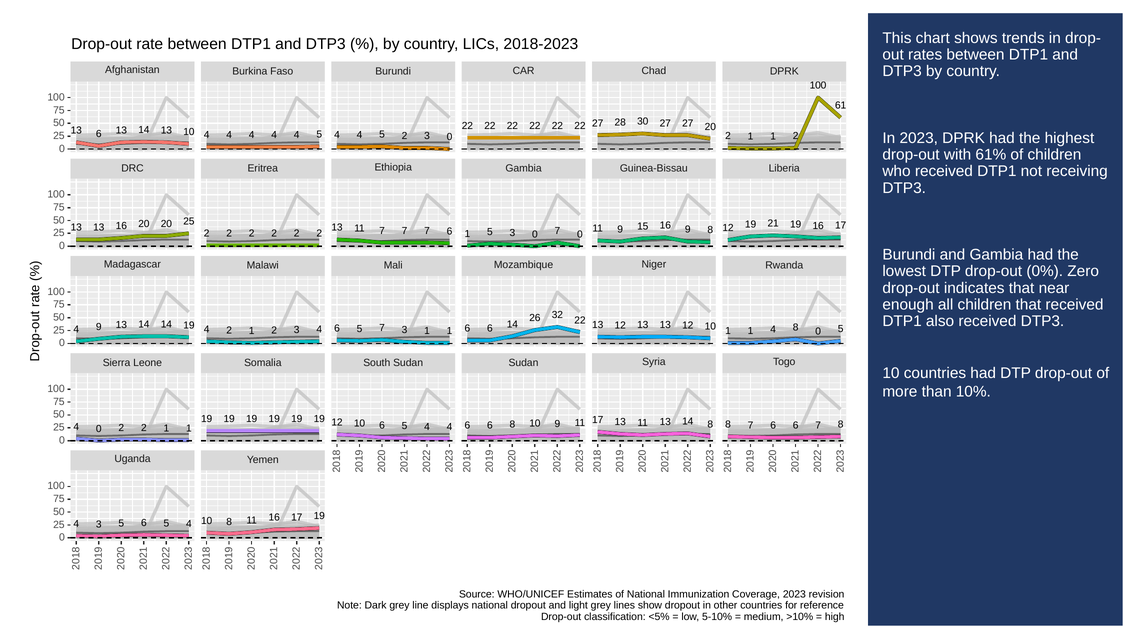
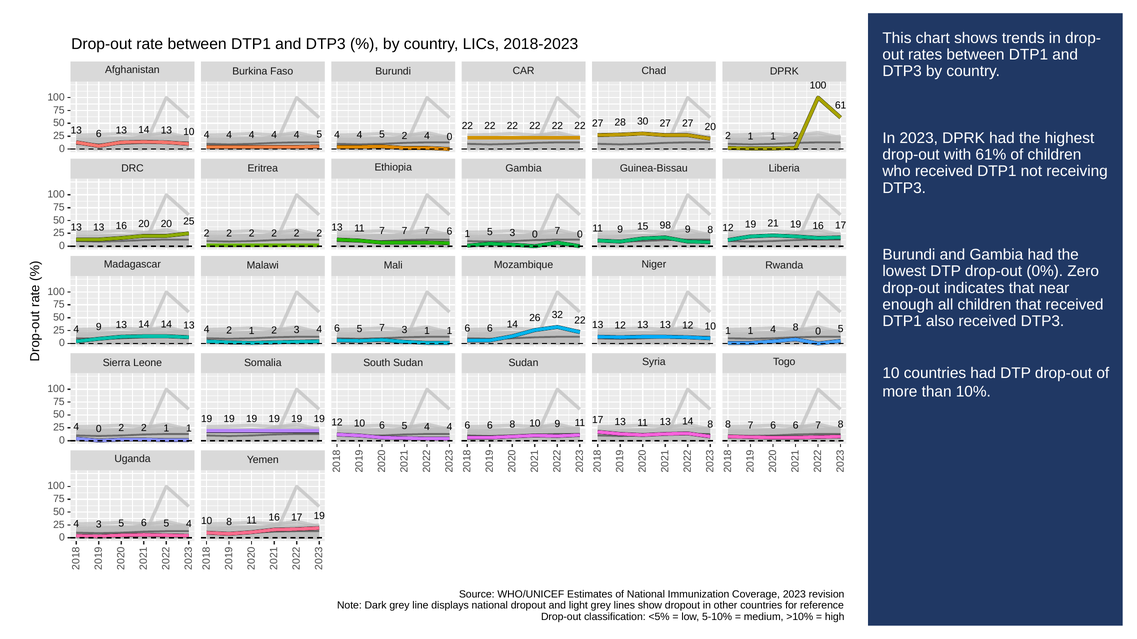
5 2 3: 3 -> 4
15 16: 16 -> 98
14 14 19: 19 -> 13
